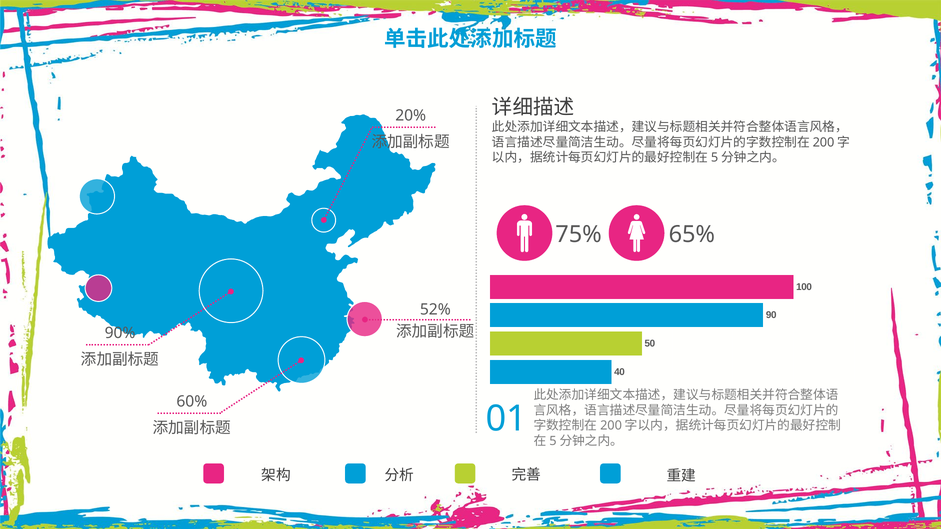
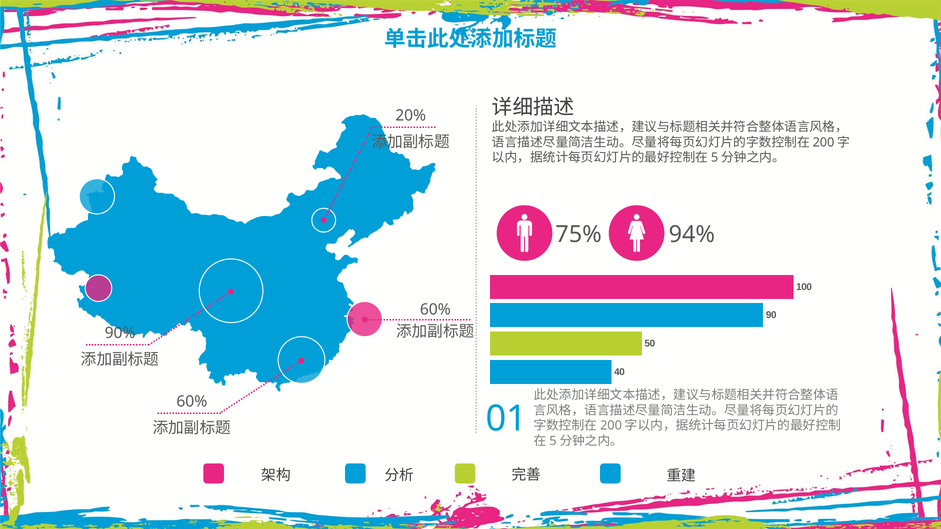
65%: 65% -> 94%
52% at (435, 310): 52% -> 60%
